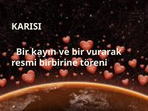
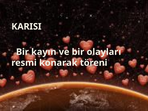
vurarak: vurarak -> olayları
birbirine: birbirine -> konarak
